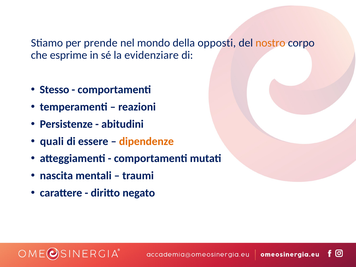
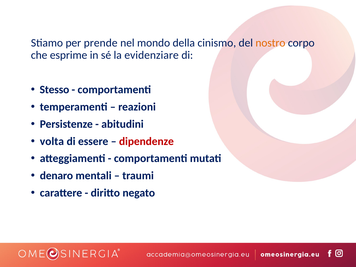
opposti: opposti -> cinismo
quali: quali -> volta
dipendenze colour: orange -> red
nascita: nascita -> denaro
